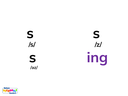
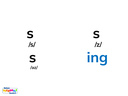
ing colour: purple -> blue
